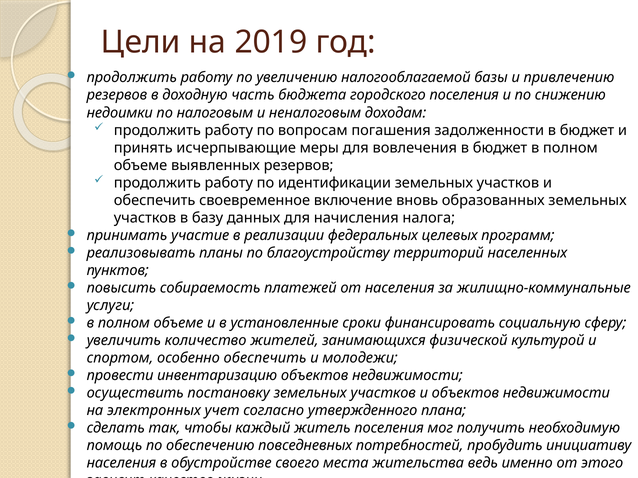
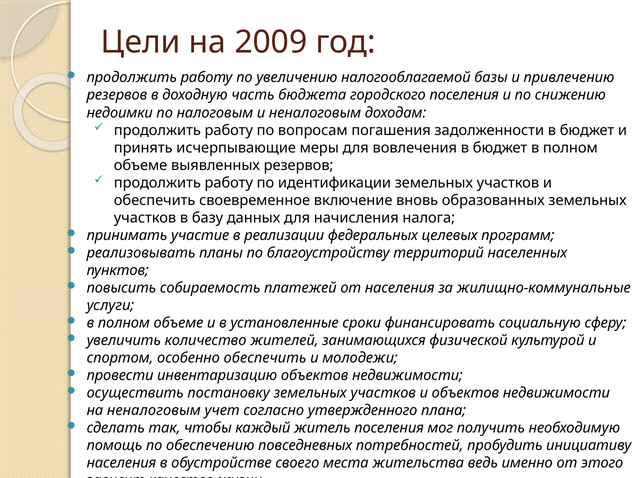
2019: 2019 -> 2009
на электронных: электронных -> неналоговым
